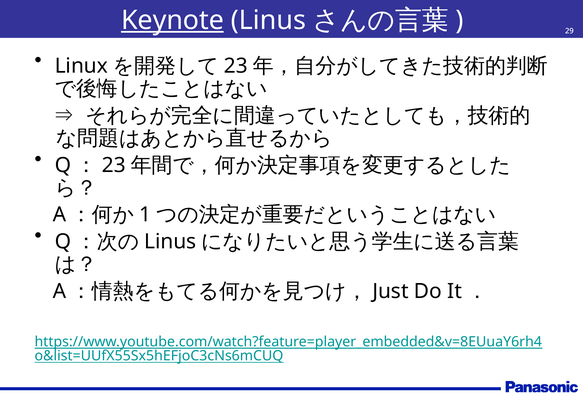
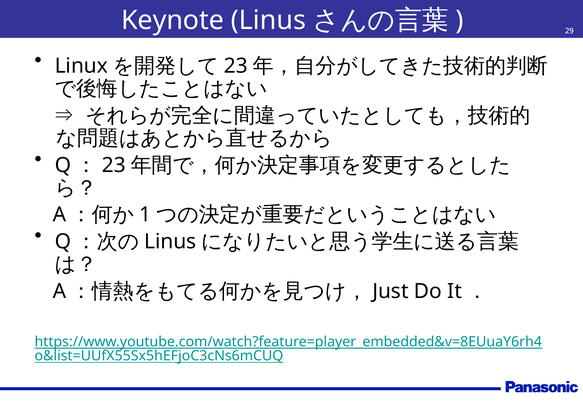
Keynote underline: present -> none
